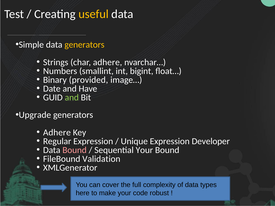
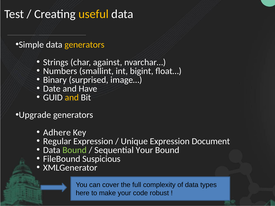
char adhere: adhere -> against
provided: provided -> surprised
and at (72, 98) colour: light green -> yellow
Developer: Developer -> Document
Bound at (75, 150) colour: pink -> light green
Validation: Validation -> Suspicious
